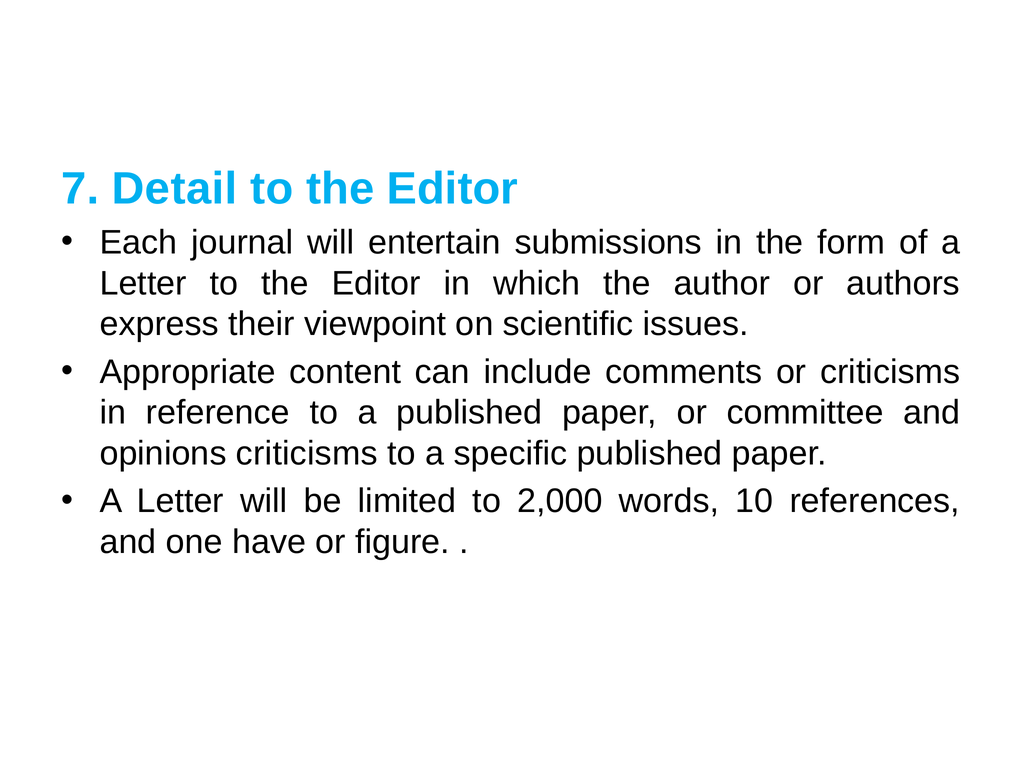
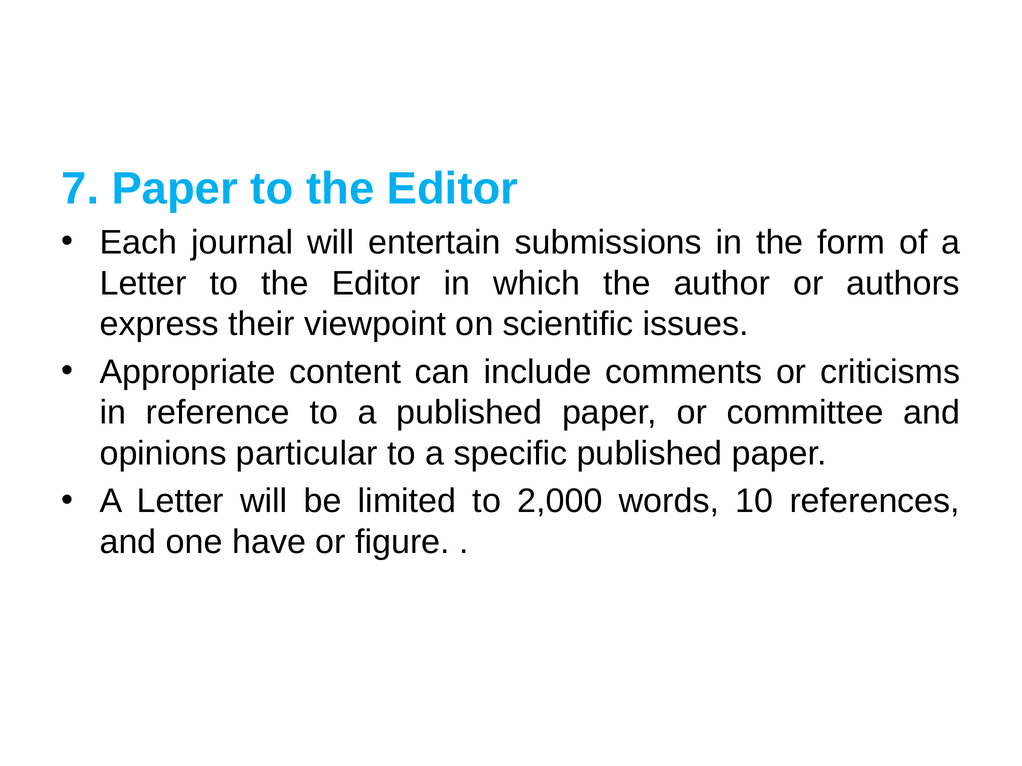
7 Detail: Detail -> Paper
opinions criticisms: criticisms -> particular
